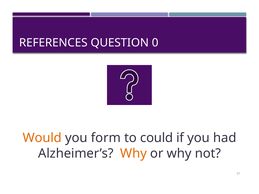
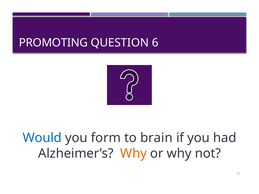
REFERENCES: REFERENCES -> PROMOTING
0: 0 -> 6
Would colour: orange -> blue
could: could -> brain
